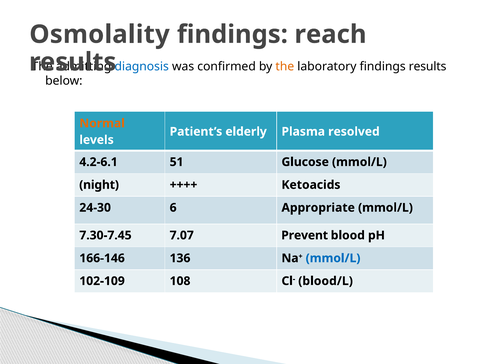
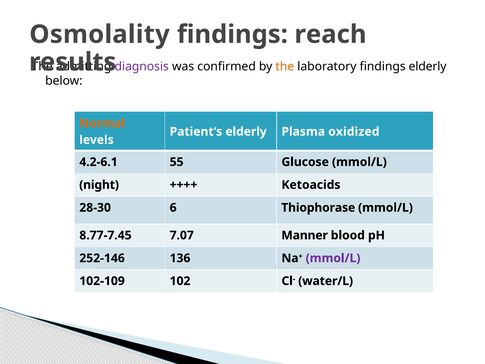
diagnosis colour: blue -> purple
findings results: results -> elderly
resolved: resolved -> oxidized
51: 51 -> 55
24-30: 24-30 -> 28-30
Appropriate: Appropriate -> Thiophorase
7.30-7.45: 7.30-7.45 -> 8.77-7.45
Prevent: Prevent -> Manner
166-146: 166-146 -> 252-146
mmol/L at (333, 258) colour: blue -> purple
108: 108 -> 102
blood/L: blood/L -> water/L
